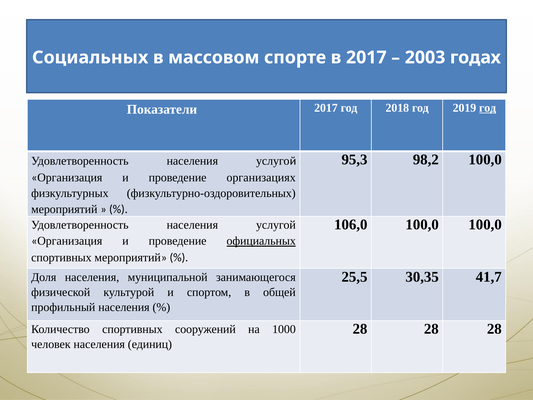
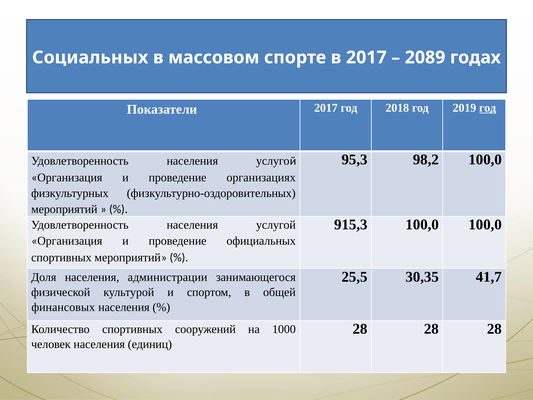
2003: 2003 -> 2089
106,0: 106,0 -> 915,3
официальных underline: present -> none
муниципальной: муниципальной -> администрации
профильный: профильный -> финансовых
